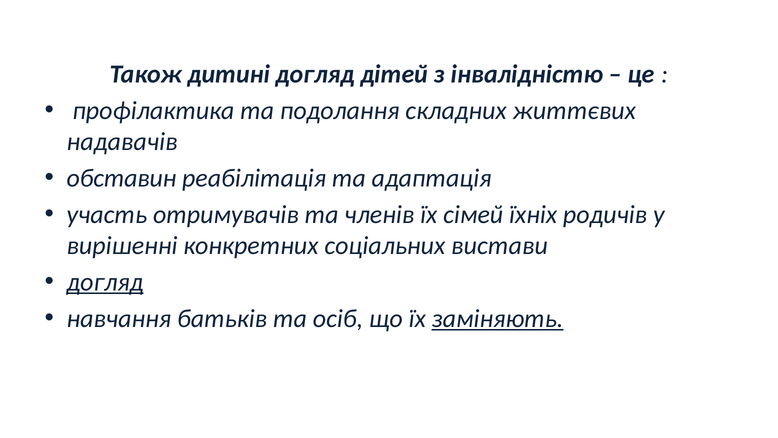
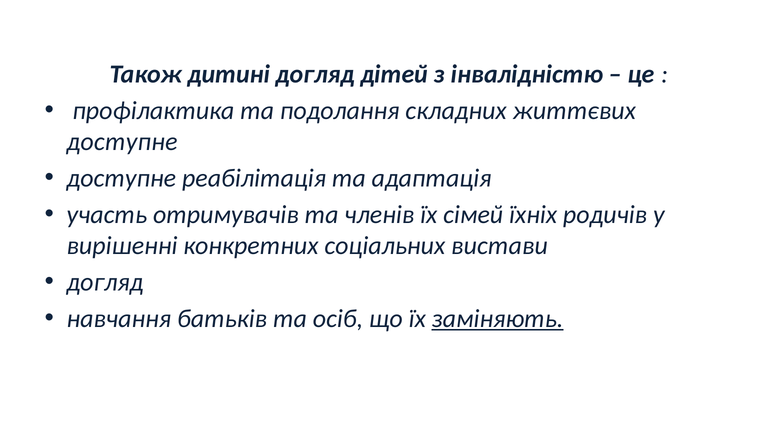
надавачів at (122, 142): надавачів -> доступне
обставин at (121, 178): обставин -> доступне
догляд at (105, 282) underline: present -> none
